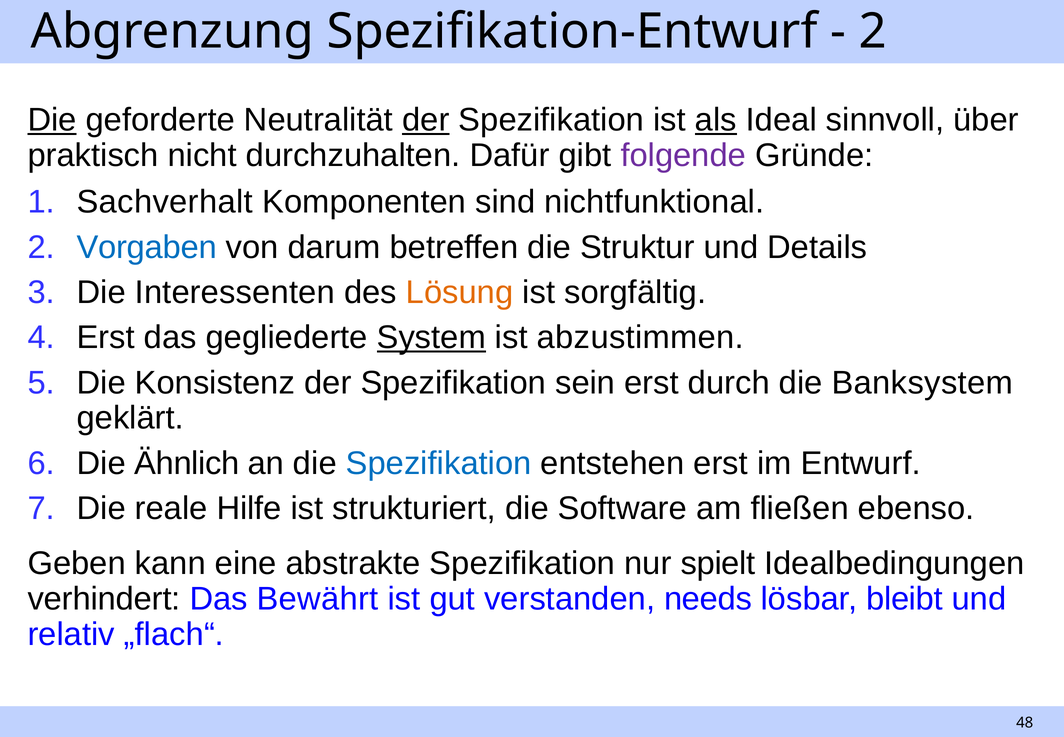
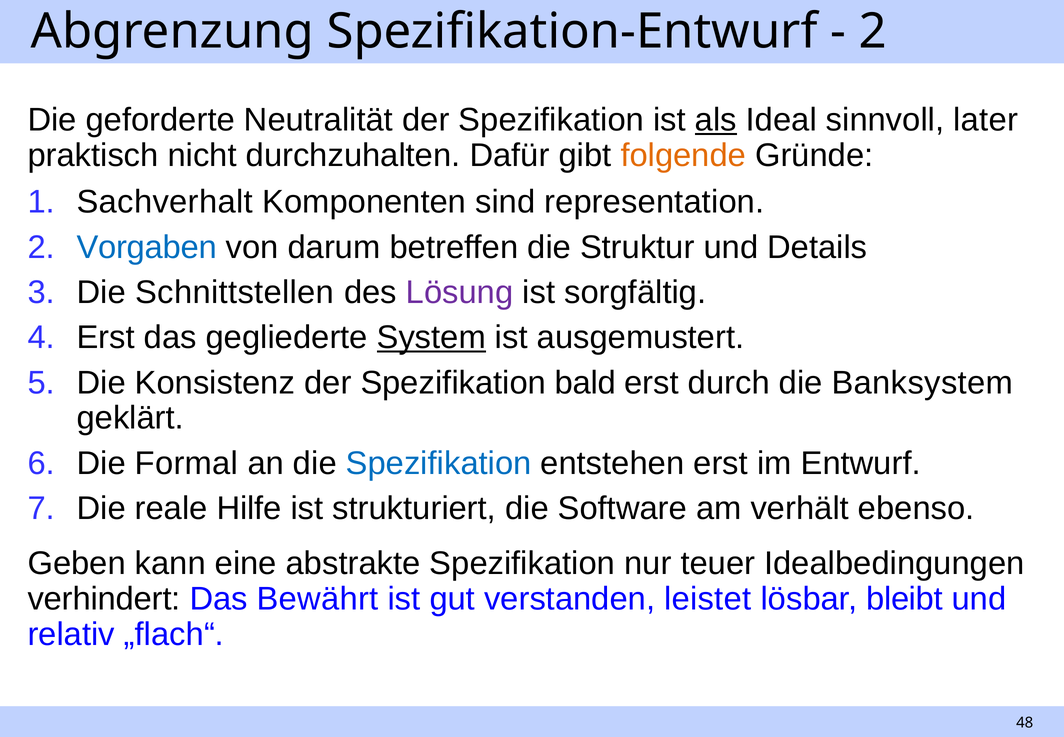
Die at (52, 120) underline: present -> none
der at (426, 120) underline: present -> none
über: über -> later
folgende colour: purple -> orange
nichtfunktional: nichtfunktional -> representation
Interessenten: Interessenten -> Schnittstellen
Lösung colour: orange -> purple
abzustimmen: abzustimmen -> ausgemustert
sein: sein -> bald
Ähnlich: Ähnlich -> Formal
fließen: fließen -> verhält
spielt: spielt -> teuer
needs: needs -> leistet
